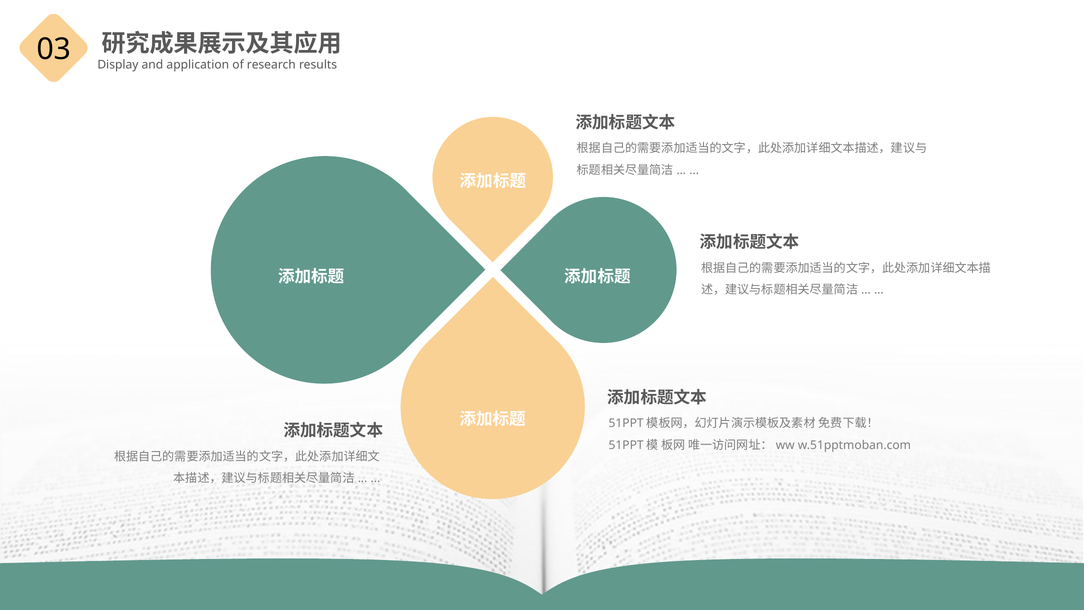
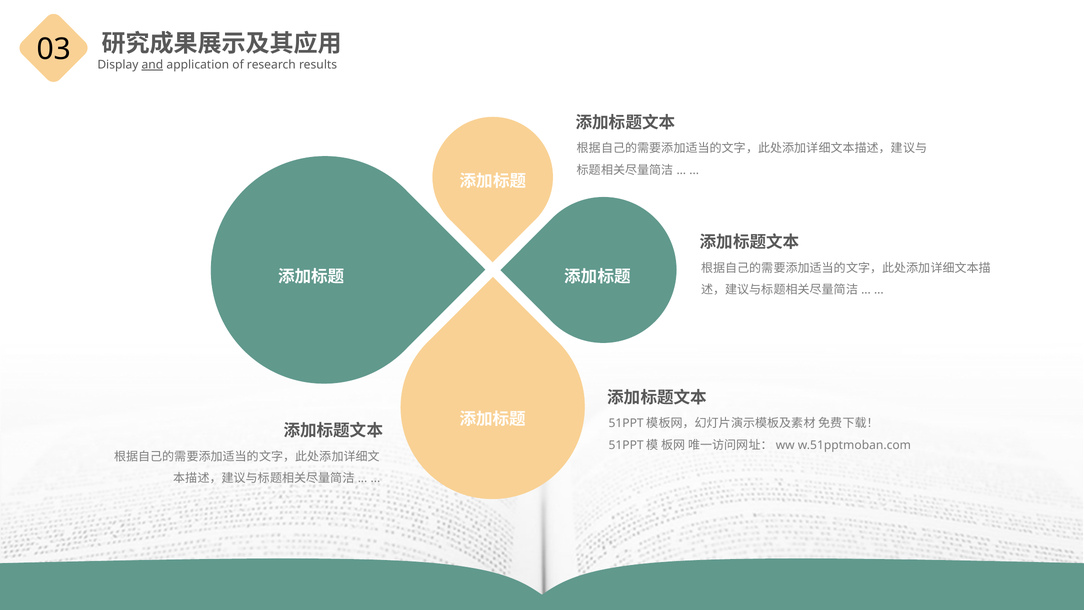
and underline: none -> present
